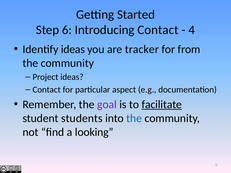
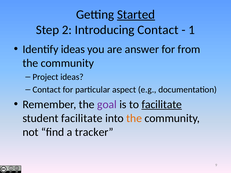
Started underline: none -> present
6: 6 -> 2
4: 4 -> 1
tracker: tracker -> answer
student students: students -> facilitate
the at (134, 118) colour: blue -> orange
looking: looking -> tracker
